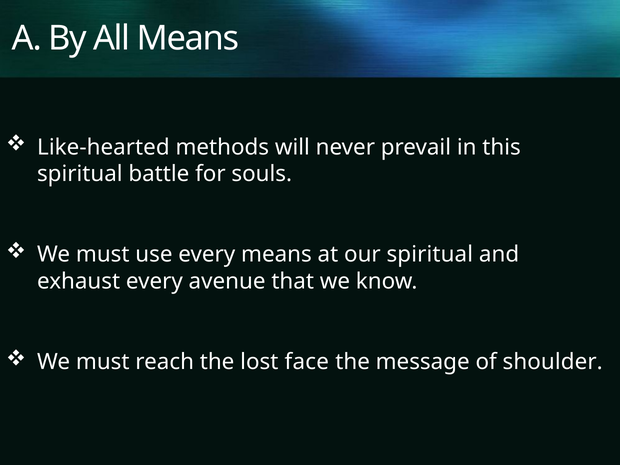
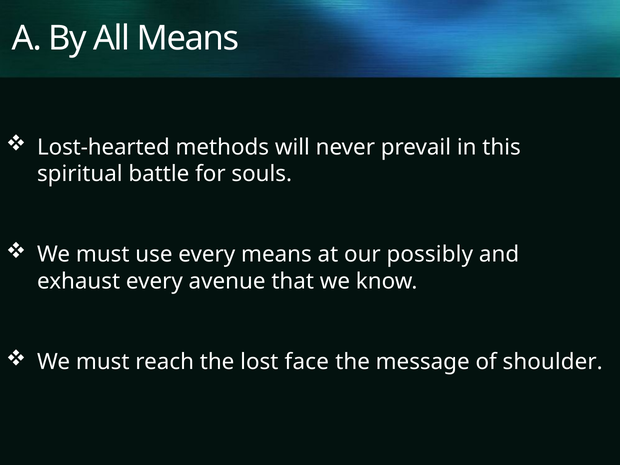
Like-hearted: Like-hearted -> Lost-hearted
our spiritual: spiritual -> possibly
